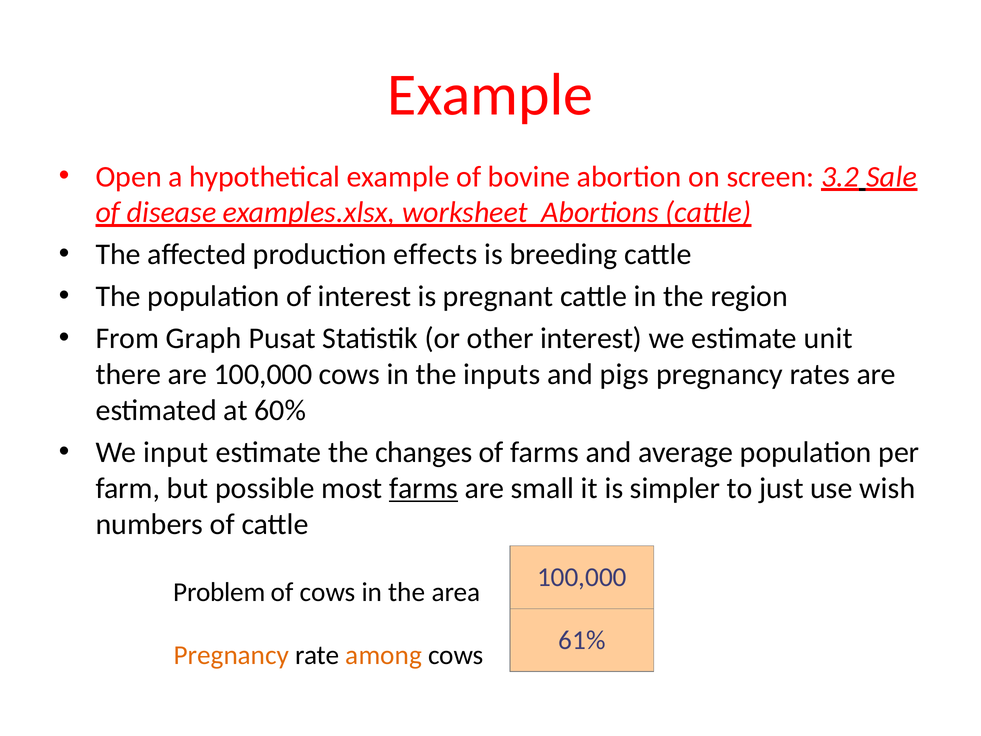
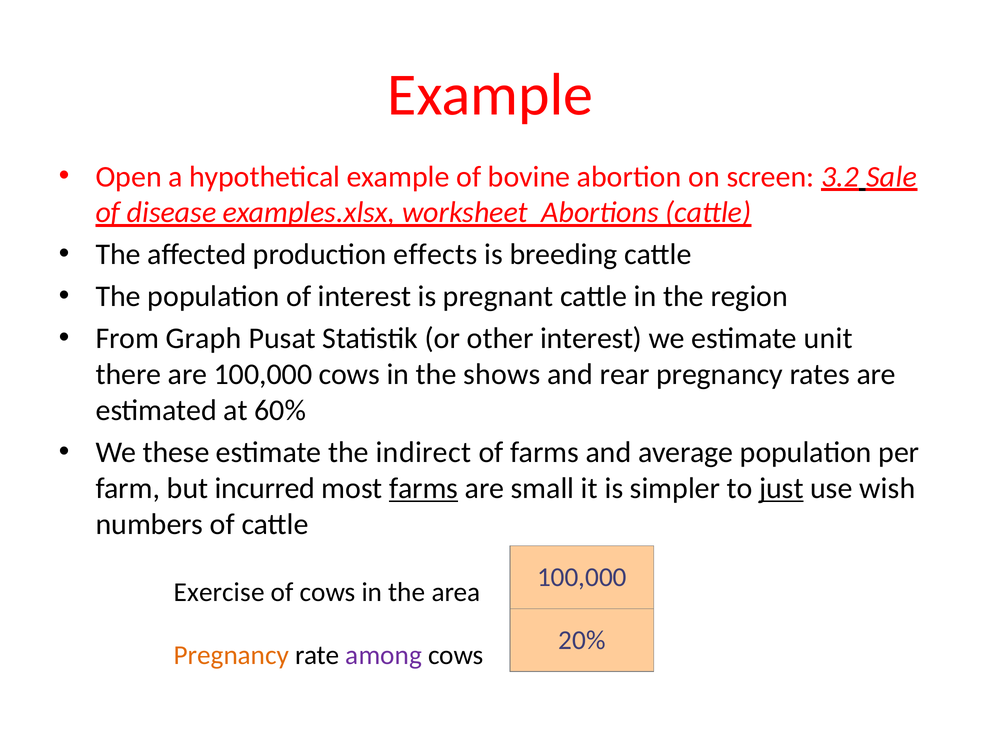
inputs: inputs -> shows
pigs: pigs -> rear
input: input -> these
changes: changes -> indirect
possible: possible -> incurred
just underline: none -> present
Problem: Problem -> Exercise
61%: 61% -> 20%
among colour: orange -> purple
